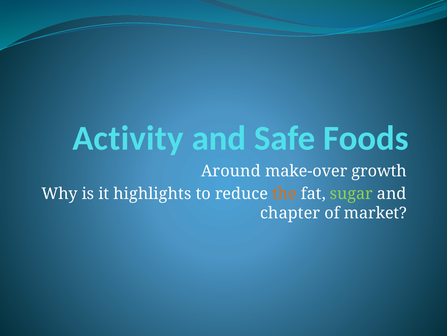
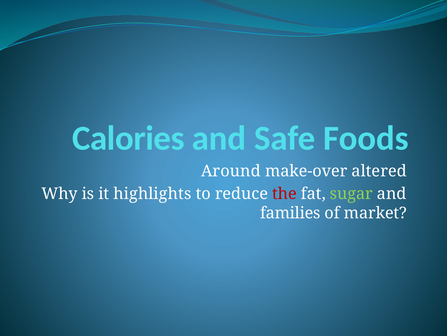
Activity: Activity -> Calories
growth: growth -> altered
the colour: orange -> red
chapter: chapter -> families
